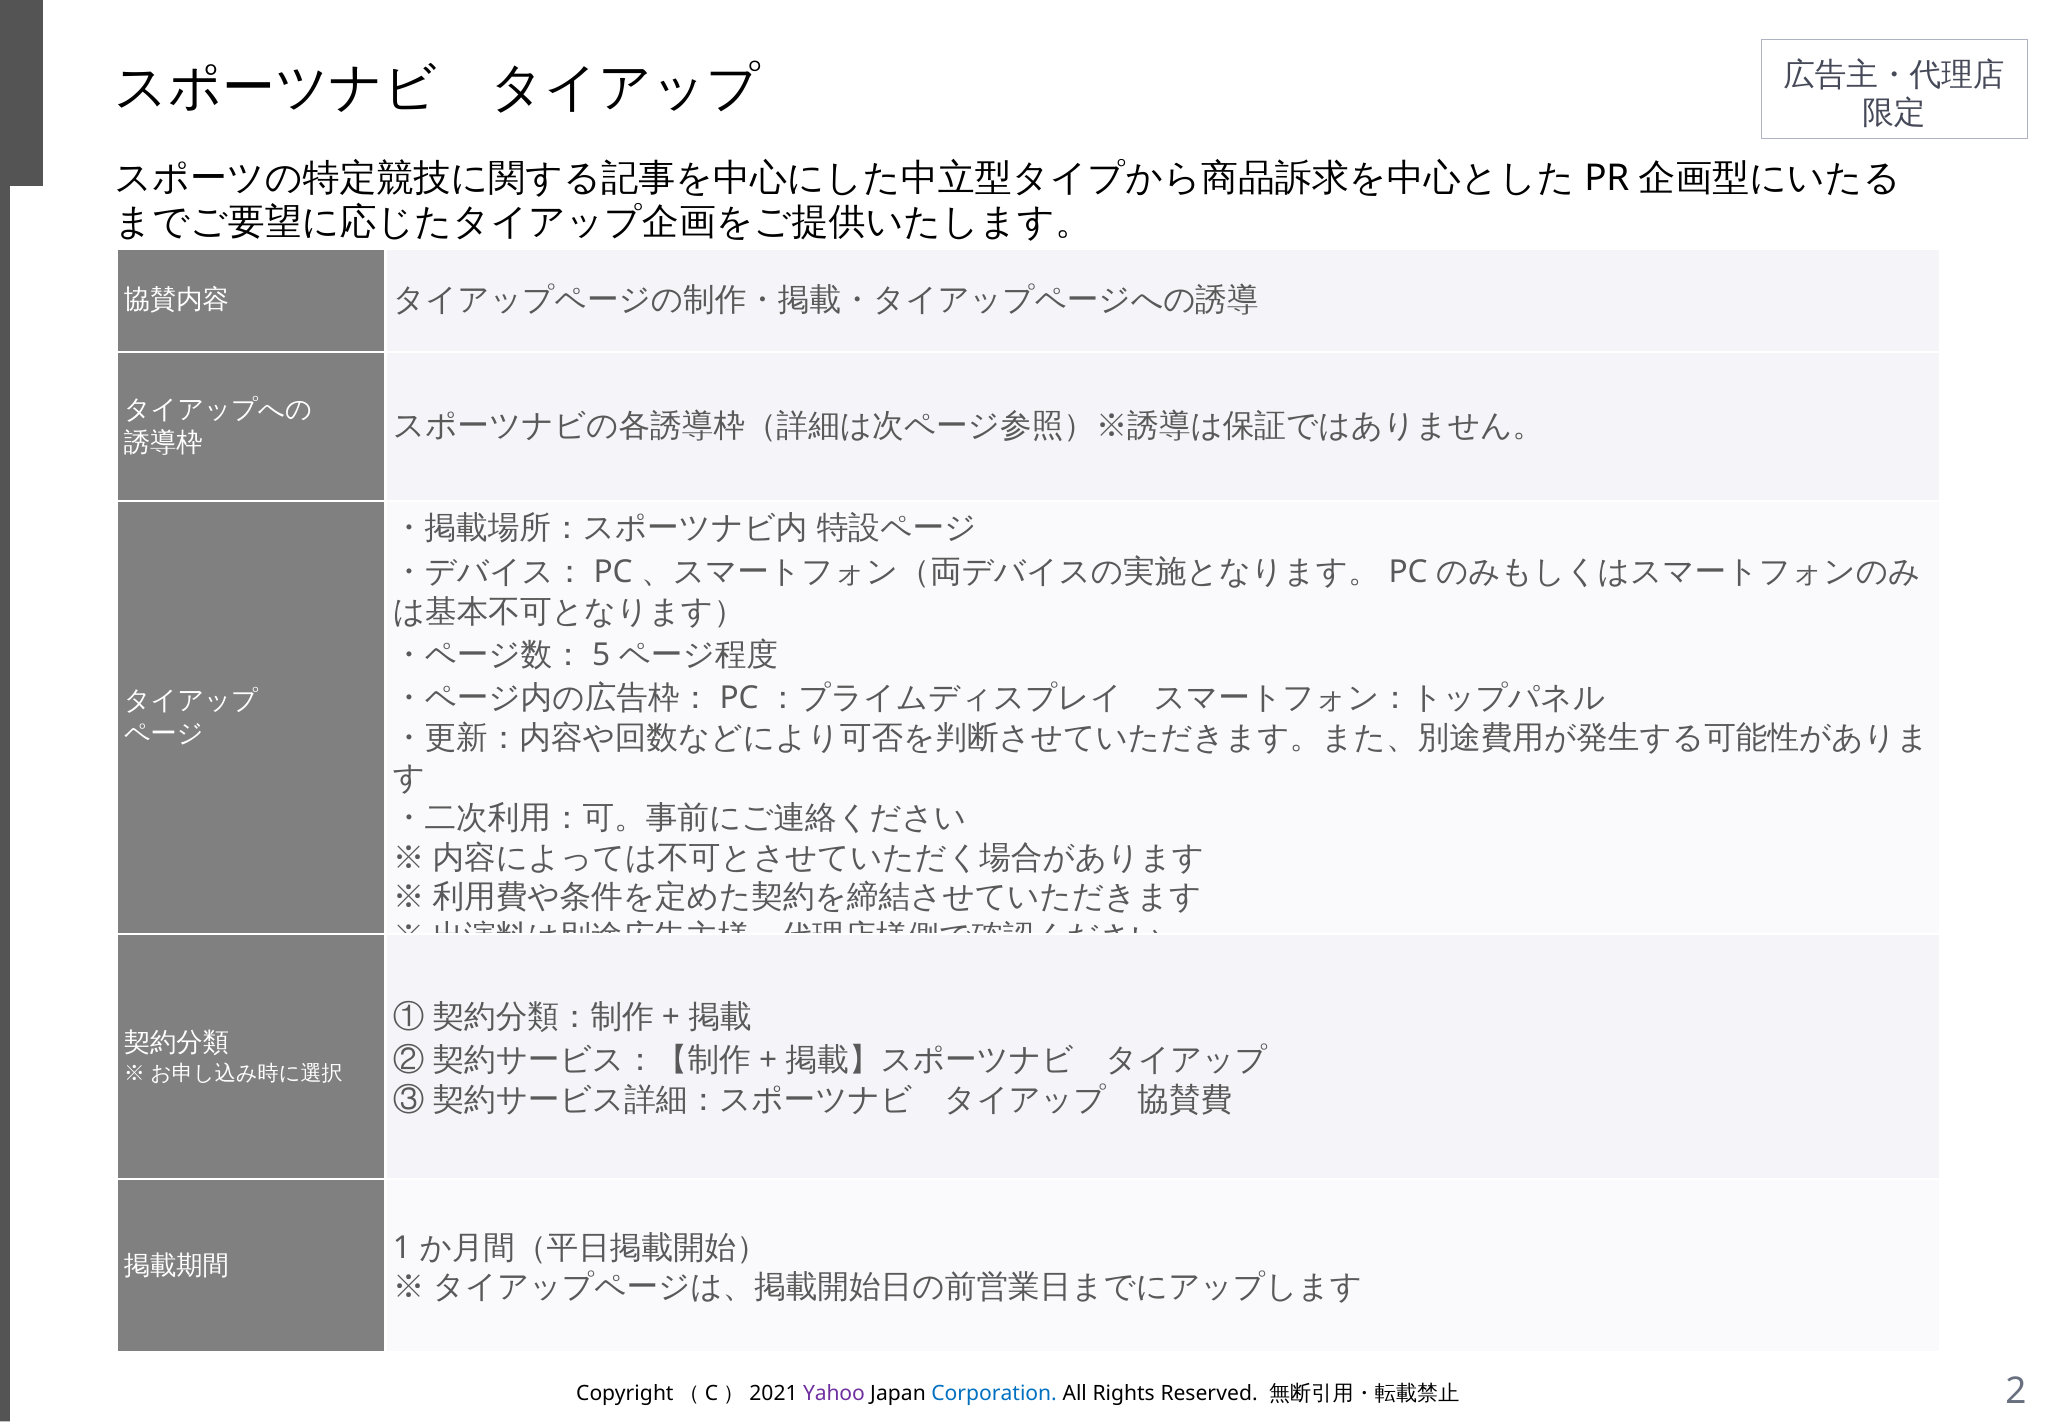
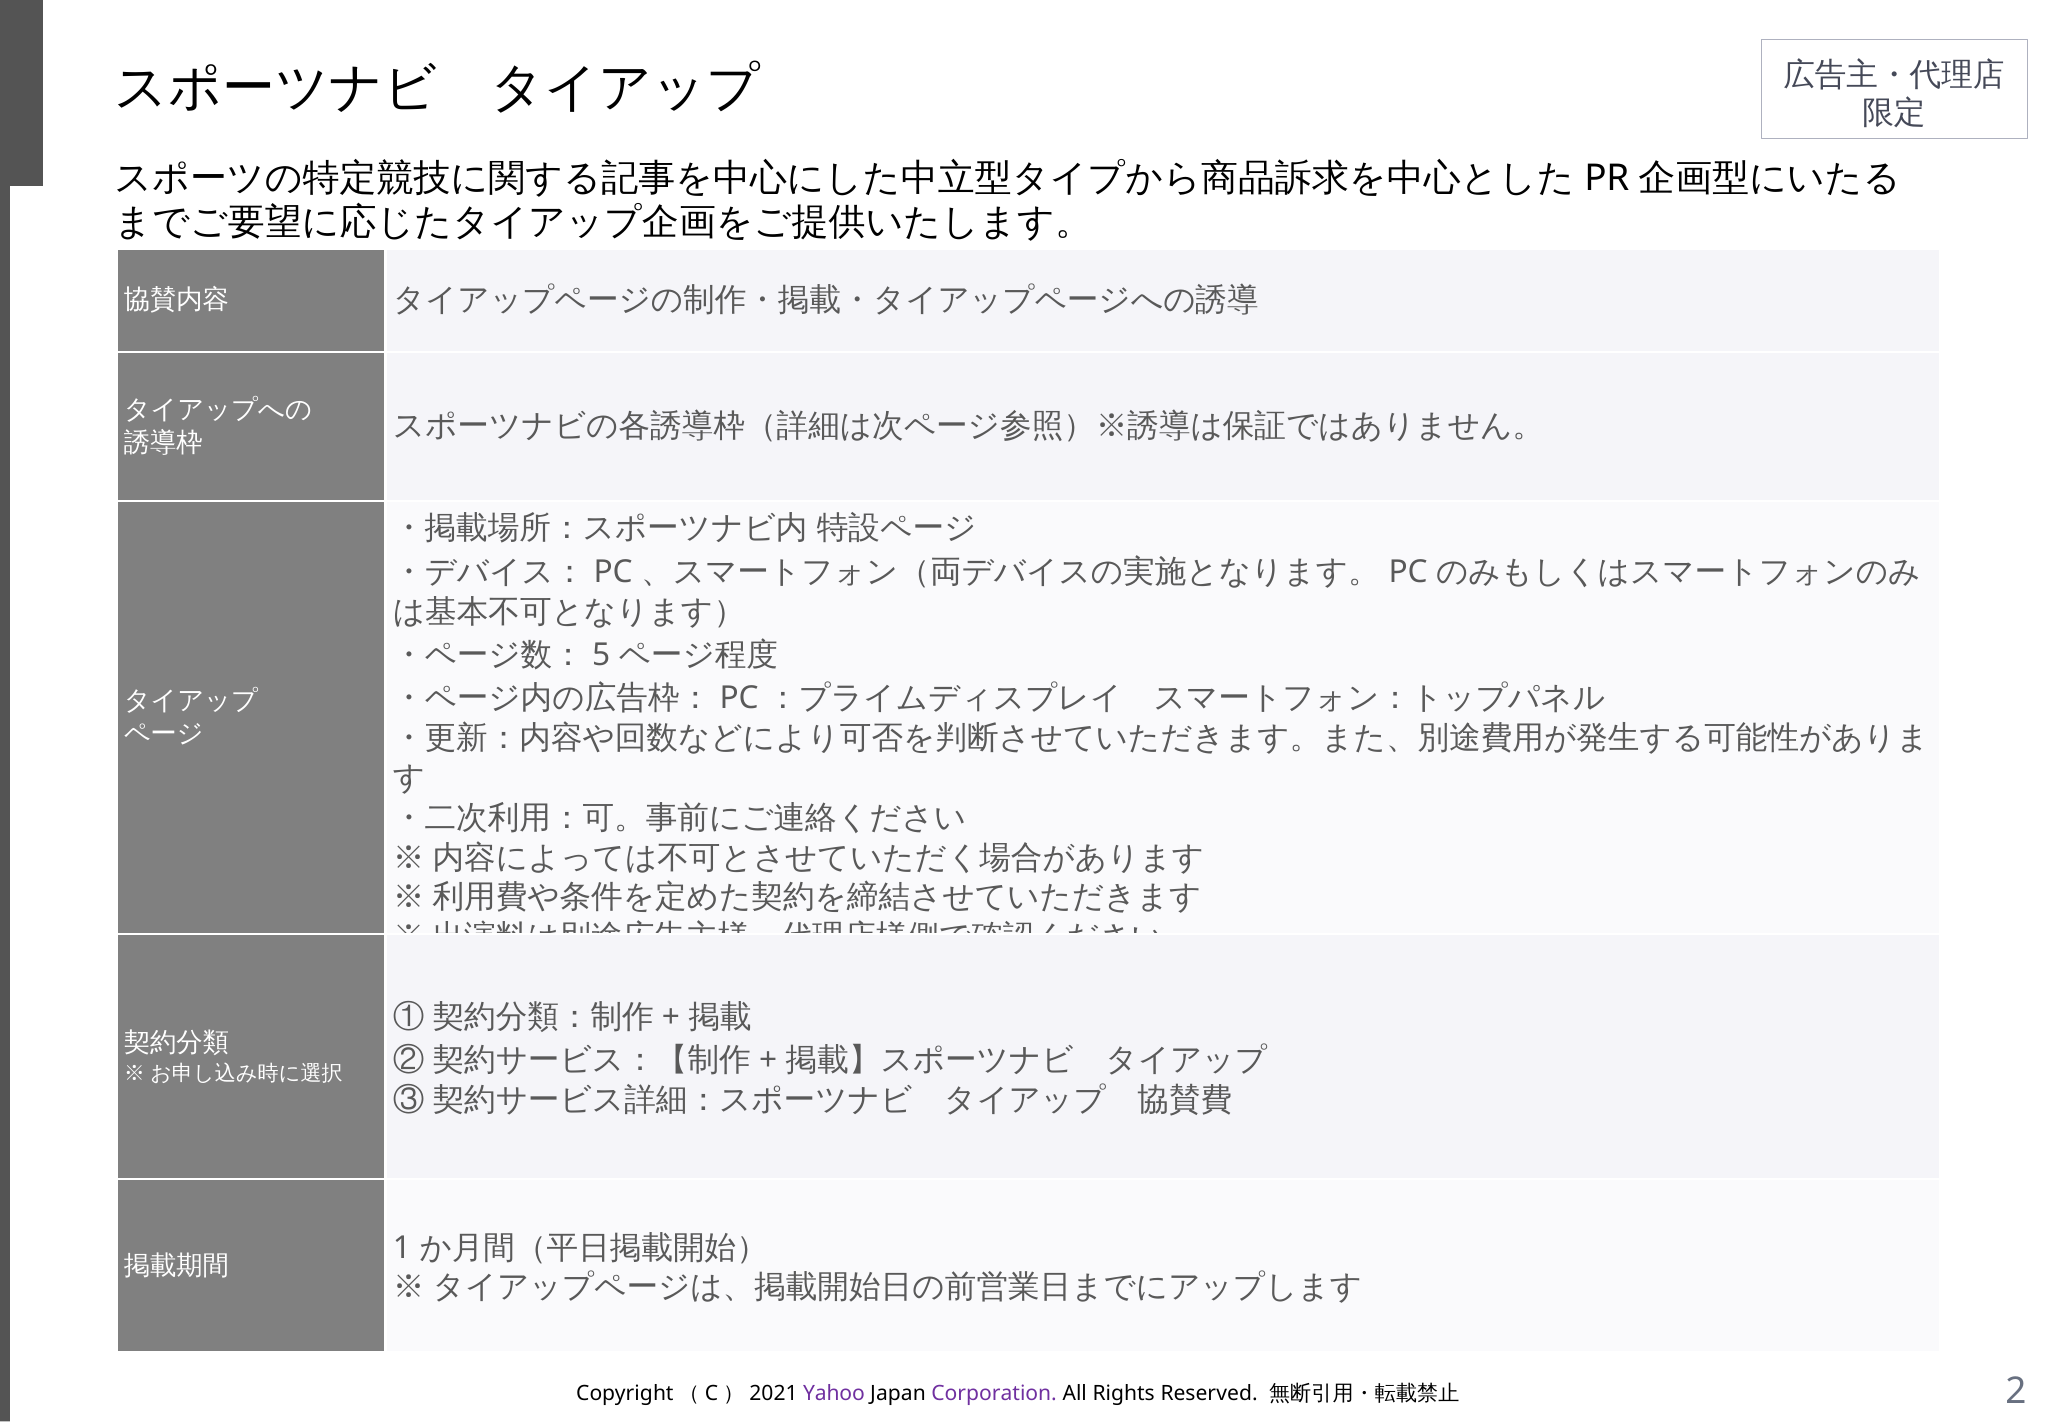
Corporation colour: blue -> purple
